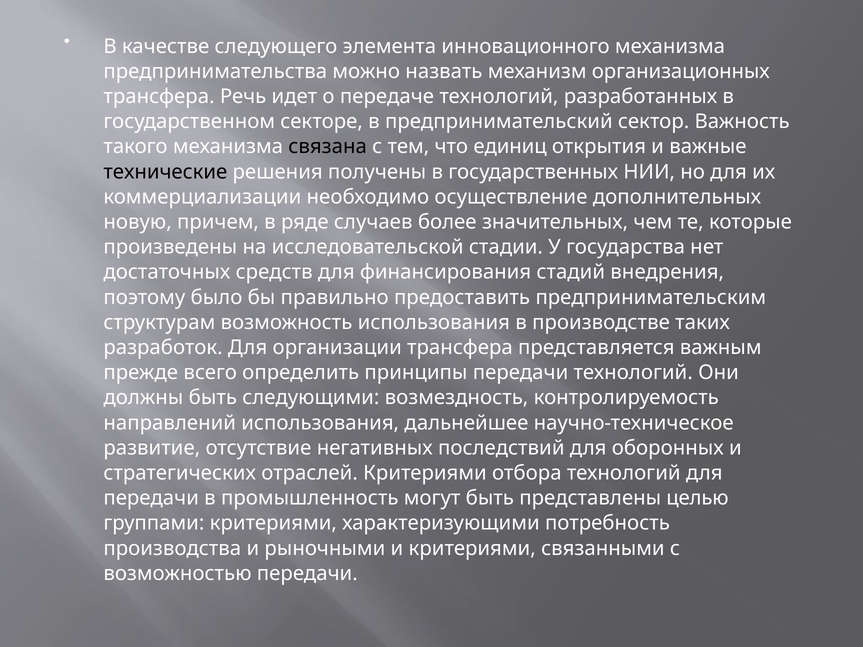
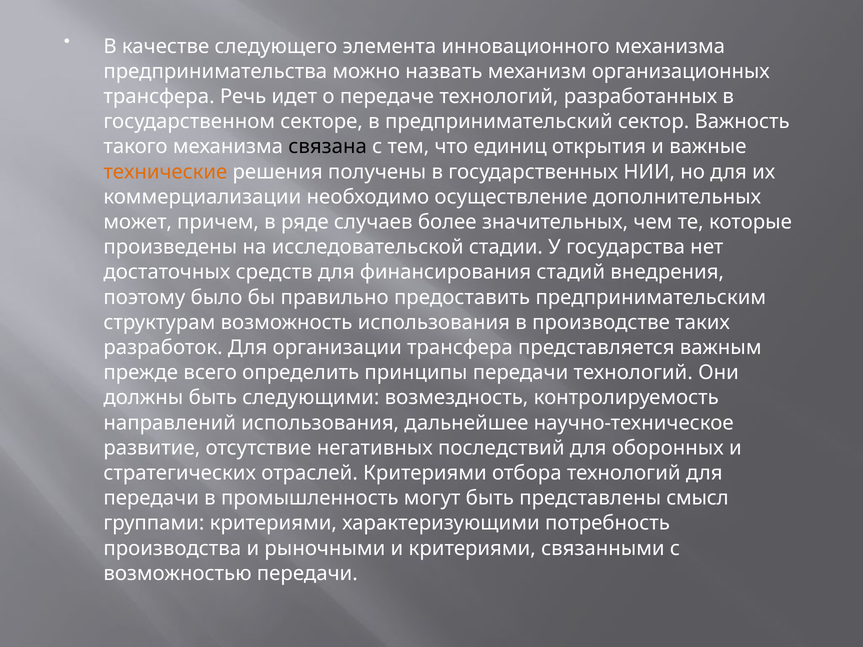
технические colour: black -> orange
новую: новую -> может
целью: целью -> смысл
